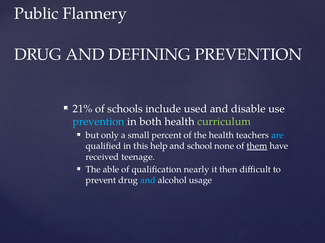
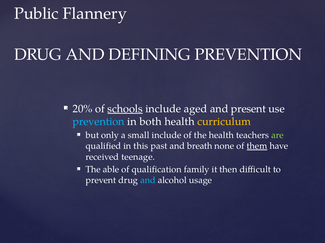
21%: 21% -> 20%
schools underline: none -> present
used: used -> aged
disable: disable -> present
curriculum colour: light green -> yellow
small percent: percent -> include
are colour: light blue -> light green
help: help -> past
school: school -> breath
nearly: nearly -> family
